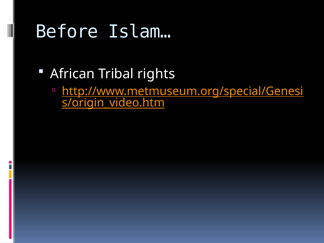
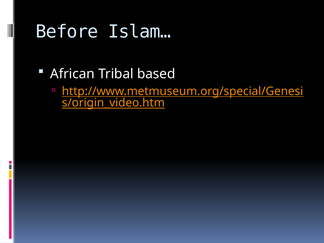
rights: rights -> based
